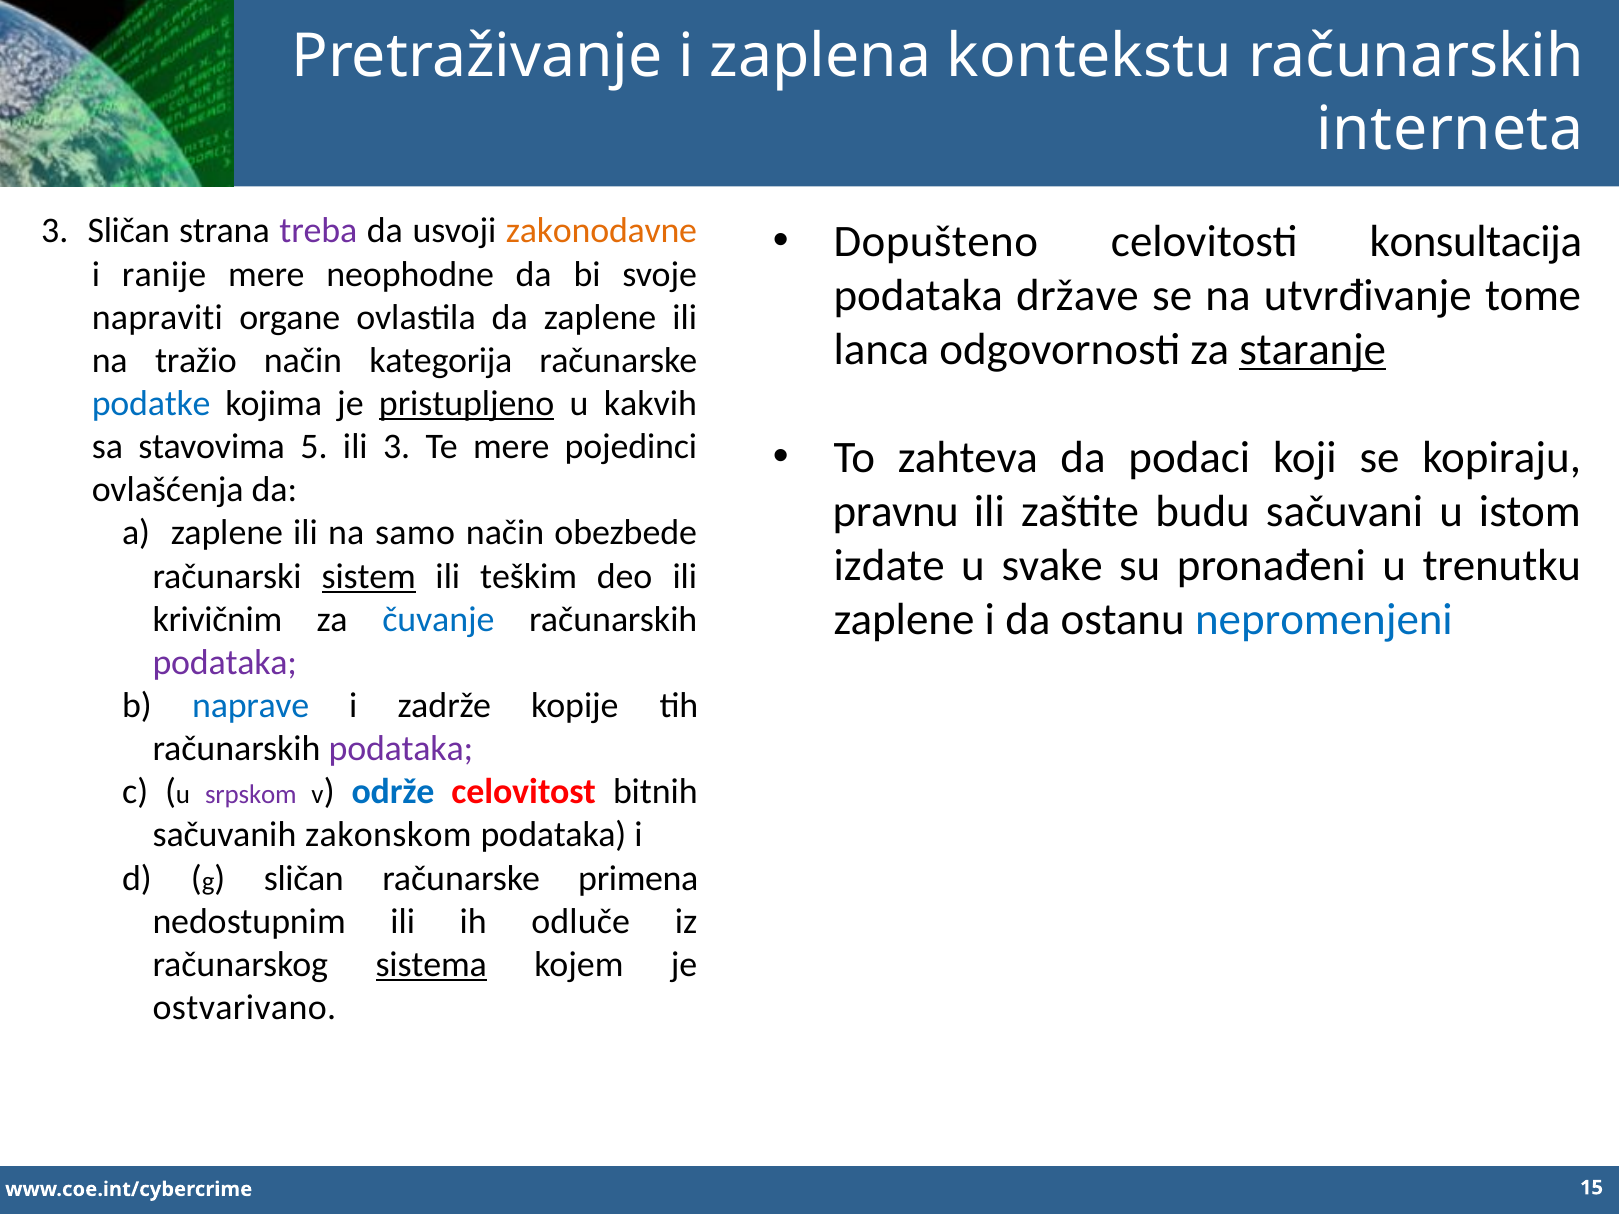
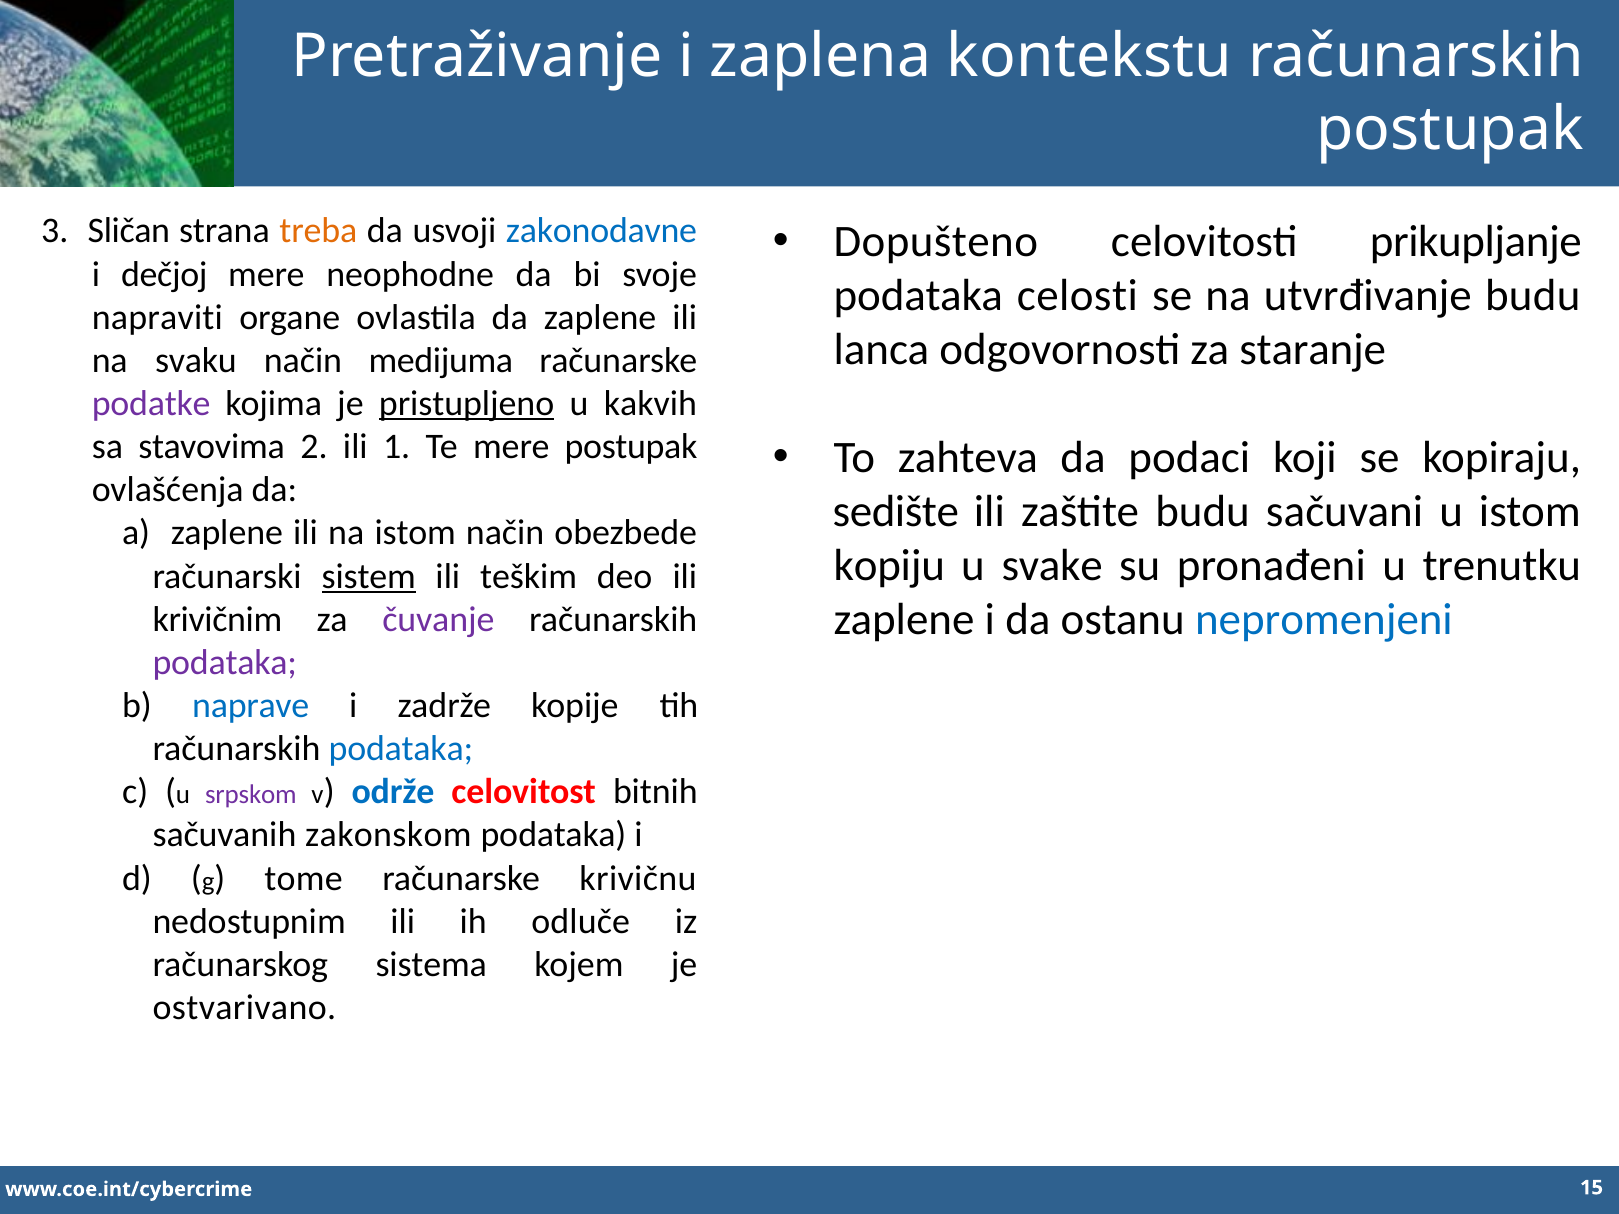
interneta at (1450, 129): interneta -> postupak
treba colour: purple -> orange
zakonodavne colour: orange -> blue
konsultacija: konsultacija -> prikupljanje
ranije: ranije -> dečjoj
države: države -> celosti
utvrđivanje tome: tome -> budu
staranje underline: present -> none
tražio: tražio -> svaku
kategorija: kategorija -> medijuma
podatke colour: blue -> purple
5: 5 -> 2
ili 3: 3 -> 1
mere pojedinci: pojedinci -> postupak
pravnu: pravnu -> sedište
na samo: samo -> istom
izdate: izdate -> kopiju
čuvanje colour: blue -> purple
podataka at (401, 749) colour: purple -> blue
sličan at (304, 878): sličan -> tome
primena: primena -> krivičnu
sistema underline: present -> none
